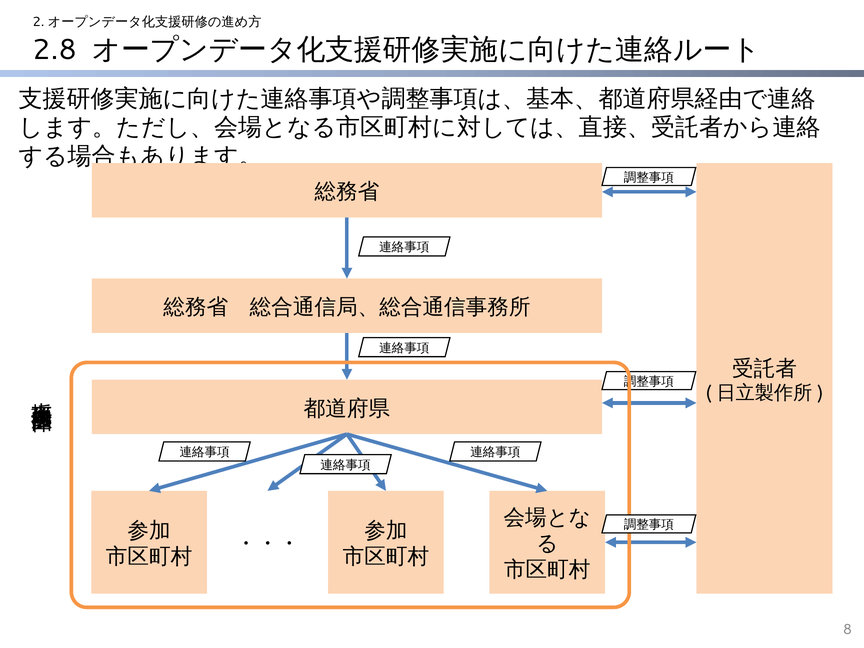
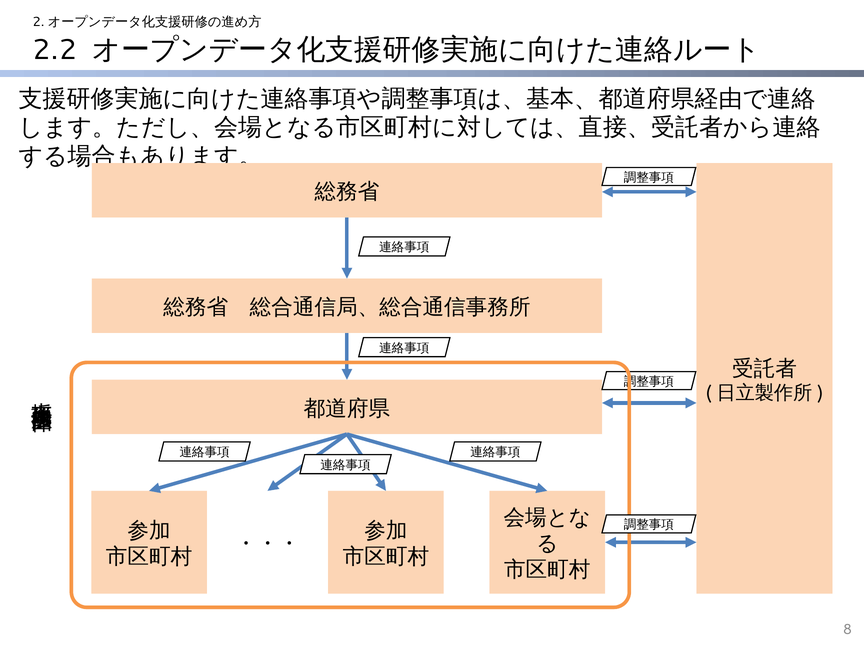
2.8: 2.8 -> 2.2
